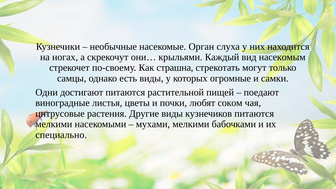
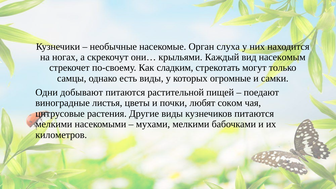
страшна: страшна -> сладким
достигают: достигают -> добывают
специально: специально -> километров
